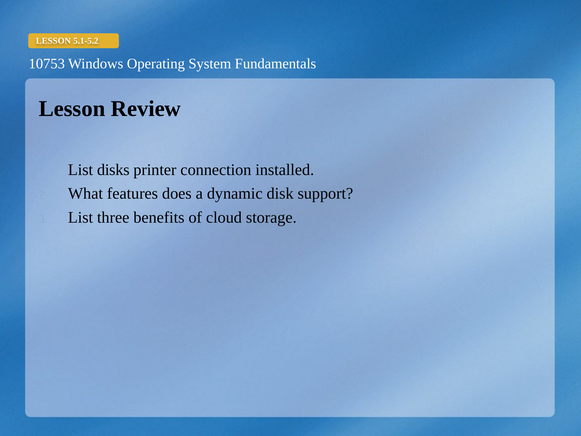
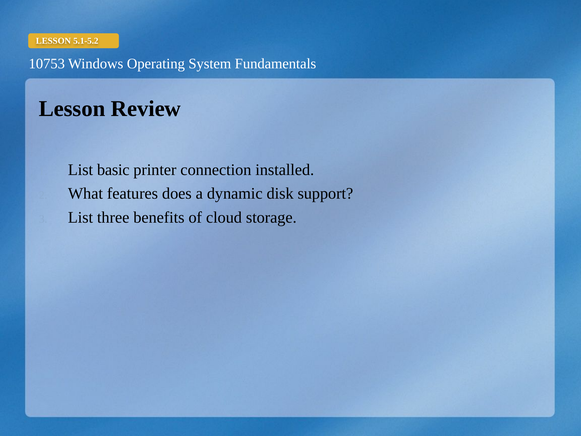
disks: disks -> basic
